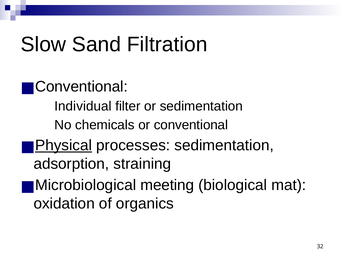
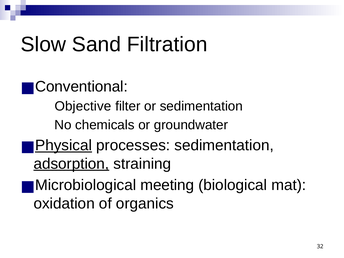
Individual: Individual -> Objective
or conventional: conventional -> groundwater
adsorption underline: none -> present
